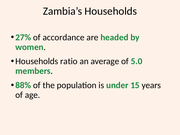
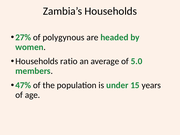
accordance: accordance -> polygynous
88%: 88% -> 47%
